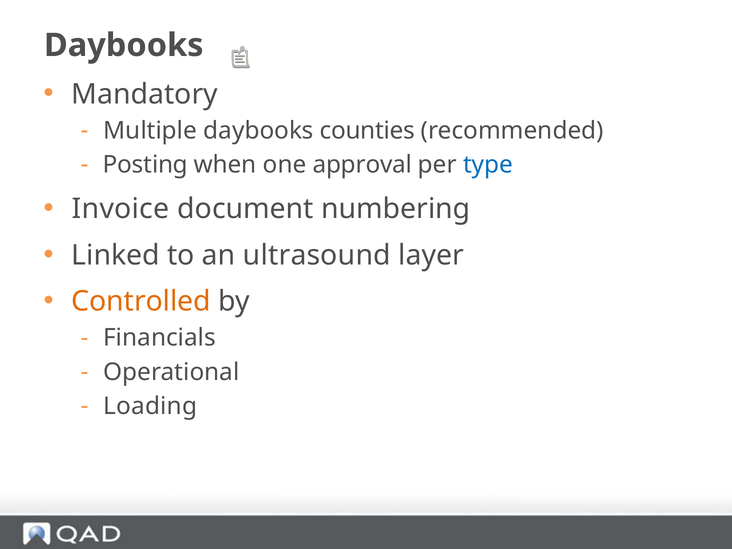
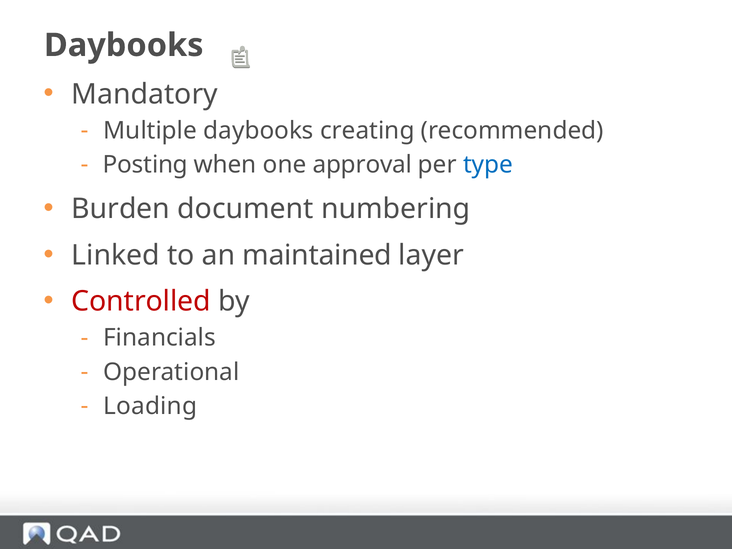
counties: counties -> creating
Invoice: Invoice -> Burden
ultrasound: ultrasound -> maintained
Controlled colour: orange -> red
